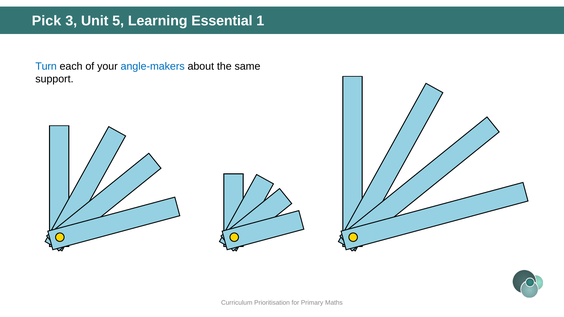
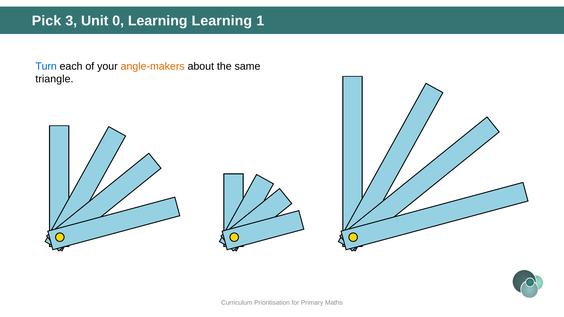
5: 5 -> 0
Learning Essential: Essential -> Learning
angle-makers colour: blue -> orange
support: support -> triangle
